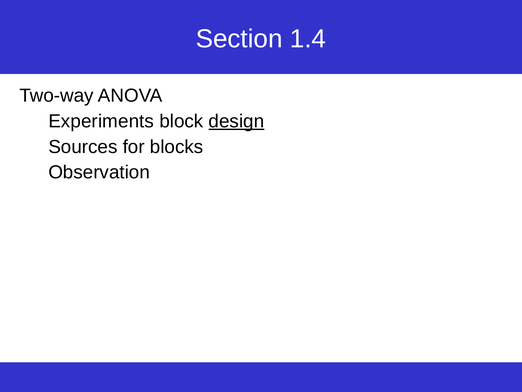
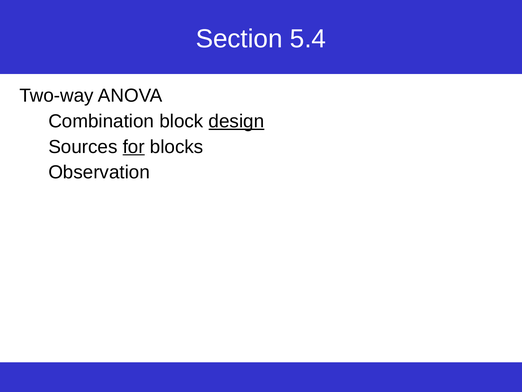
1.4: 1.4 -> 5.4
Experiments: Experiments -> Combination
for underline: none -> present
